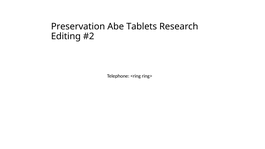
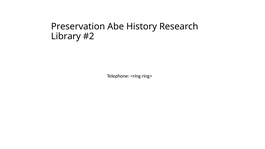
Tablets: Tablets -> History
Editing: Editing -> Library
